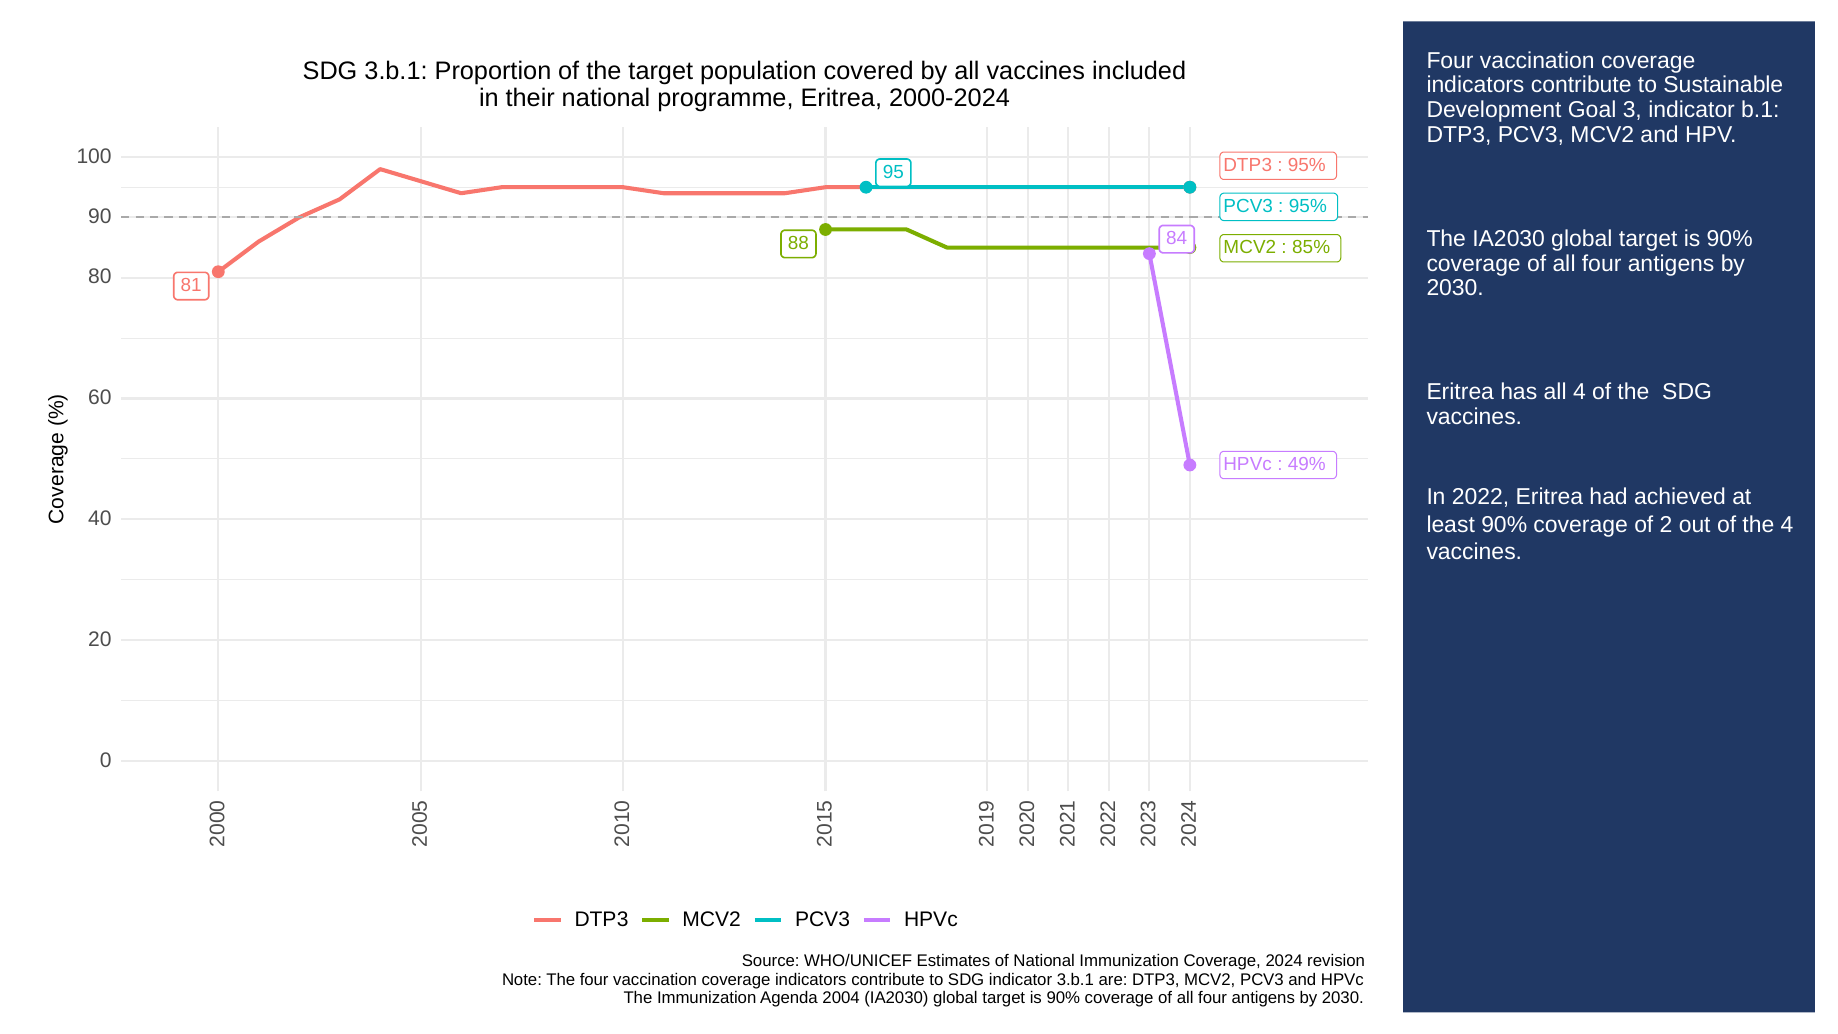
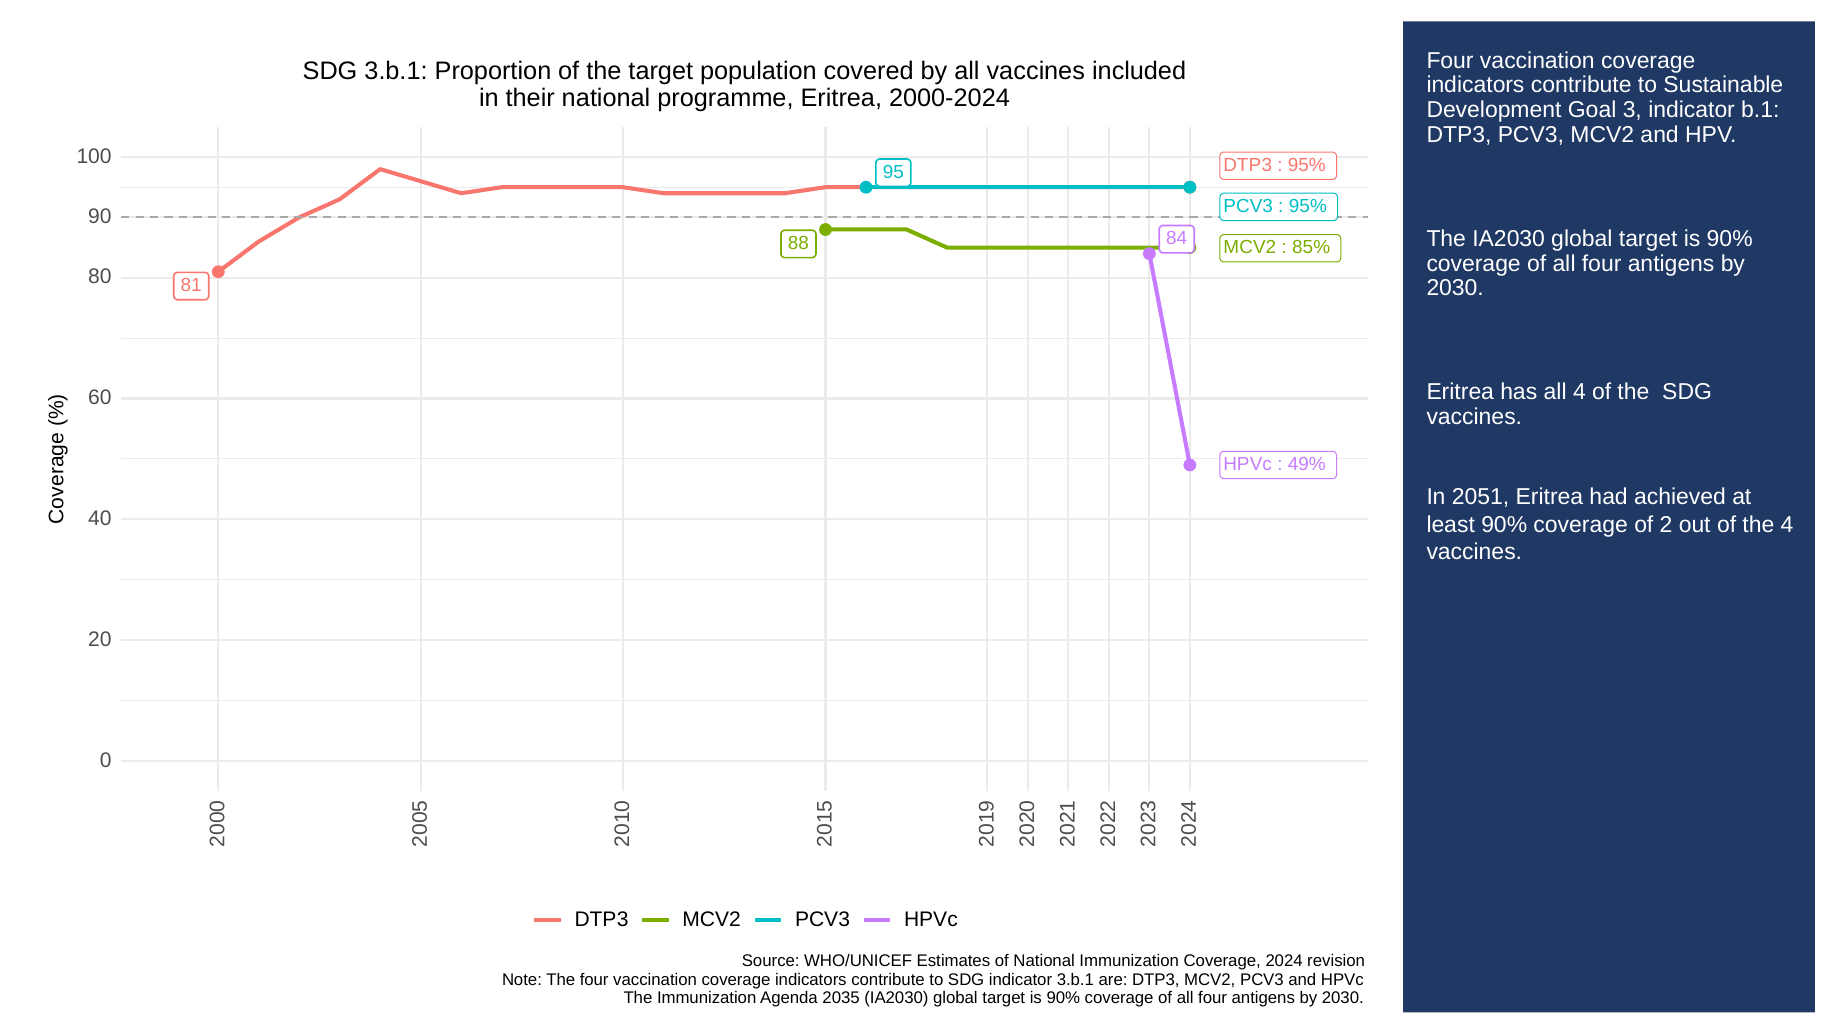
2022: 2022 -> 2051
2004: 2004 -> 2035
